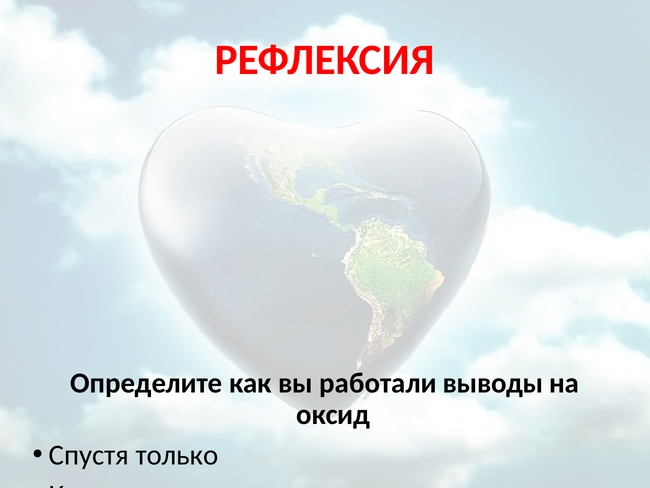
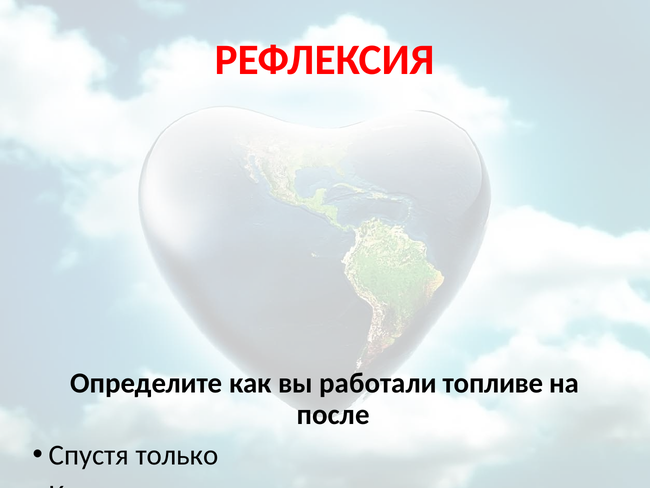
выводы: выводы -> топливе
оксид: оксид -> после
